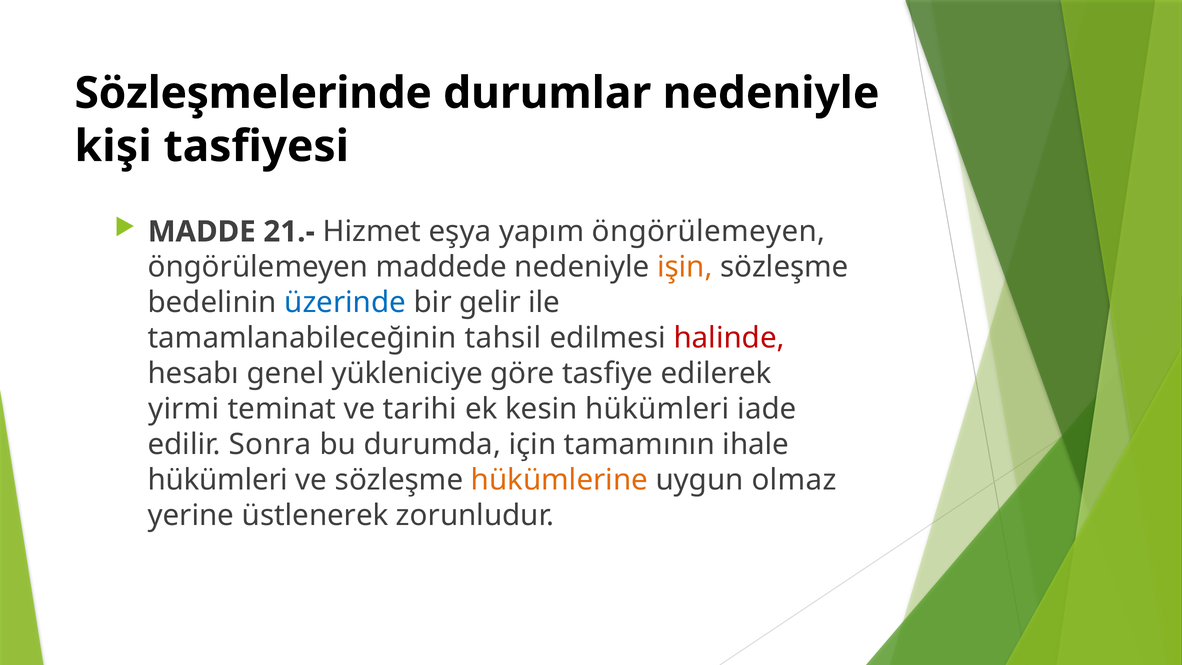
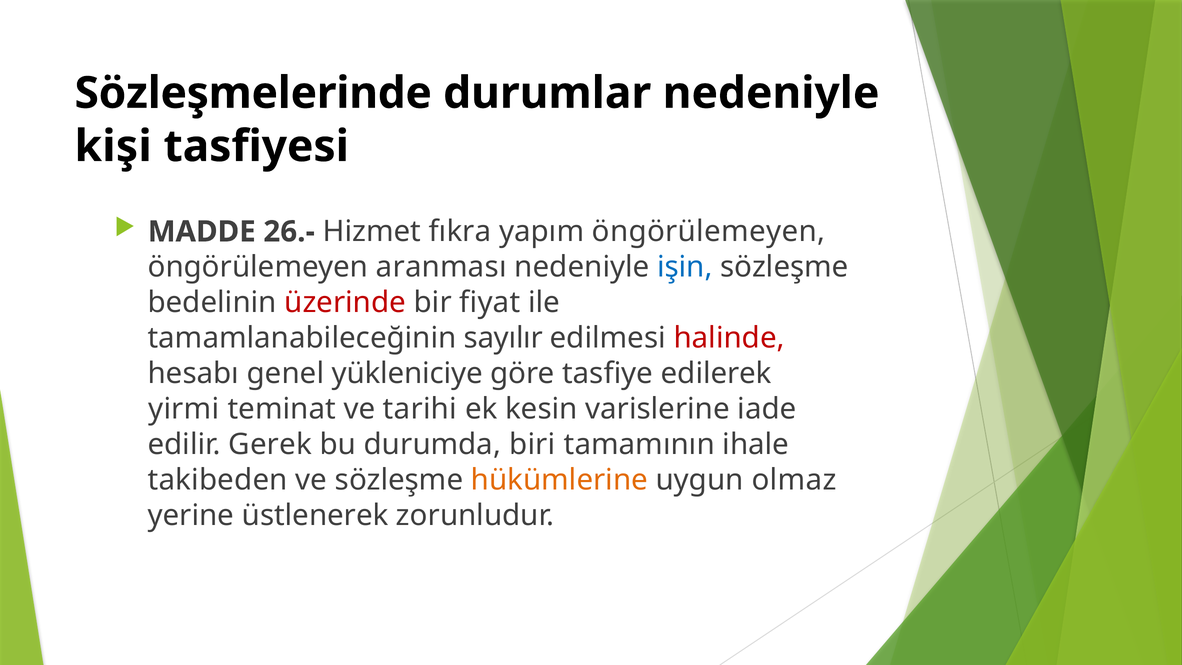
21.-: 21.- -> 26.-
eşya: eşya -> fıkra
maddede: maddede -> aranması
işin colour: orange -> blue
üzerinde colour: blue -> red
gelir: gelir -> fiyat
tahsil: tahsil -> sayılır
kesin hükümleri: hükümleri -> varislerine
Sonra: Sonra -> Gerek
için: için -> biri
hükümleri at (218, 480): hükümleri -> takibeden
